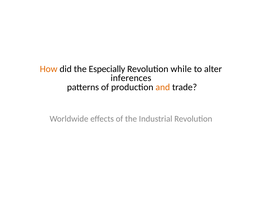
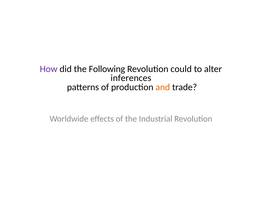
How colour: orange -> purple
Especially: Especially -> Following
while: while -> could
